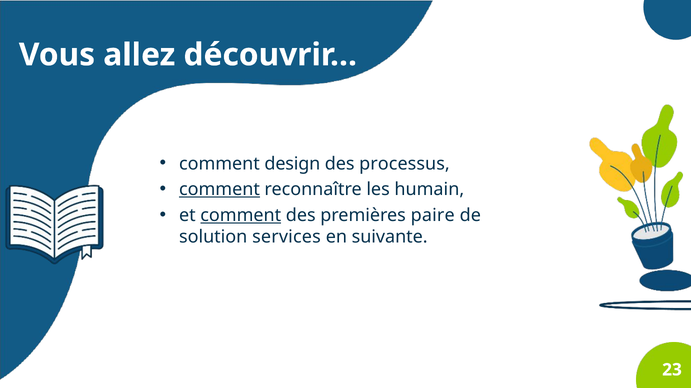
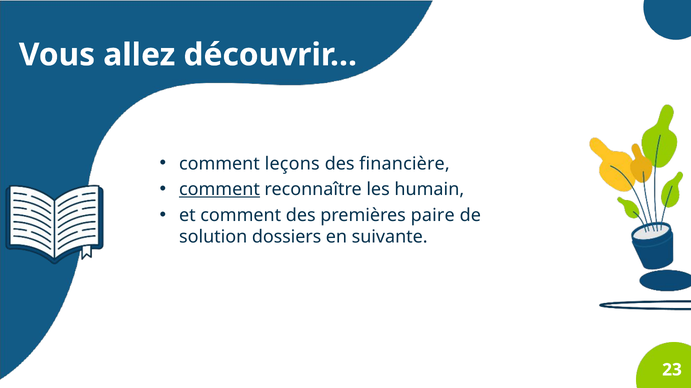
design: design -> leçons
processus: processus -> financière
comment at (241, 216) underline: present -> none
services: services -> dossiers
